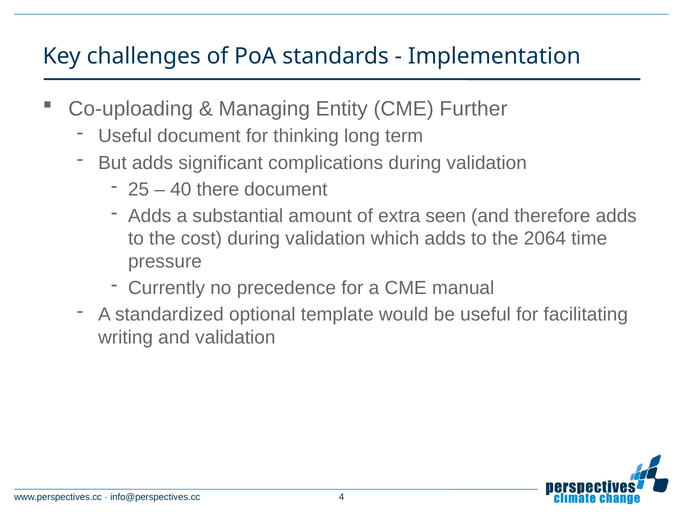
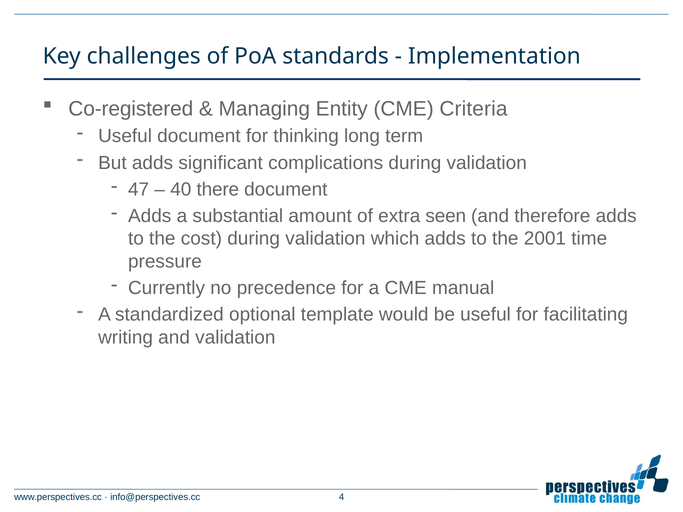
Co-uploading: Co-uploading -> Co-registered
Further: Further -> Criteria
25: 25 -> 47
2064: 2064 -> 2001
